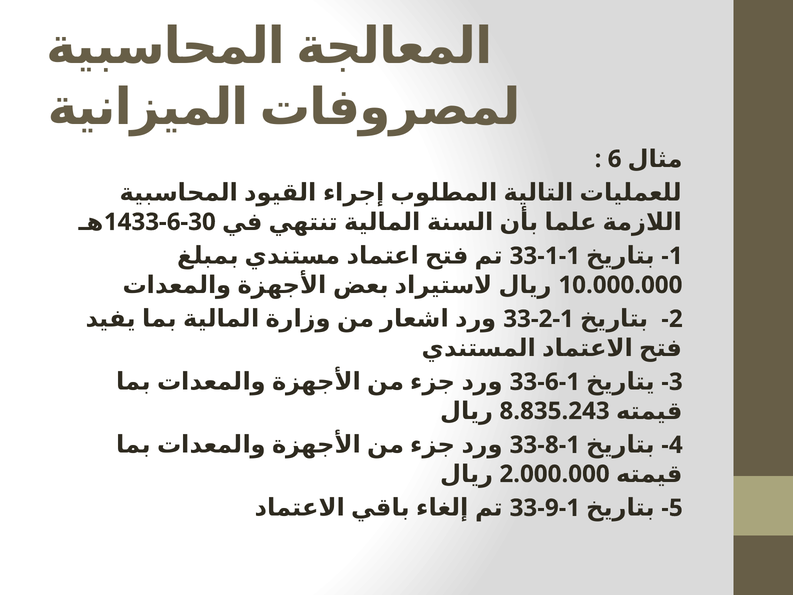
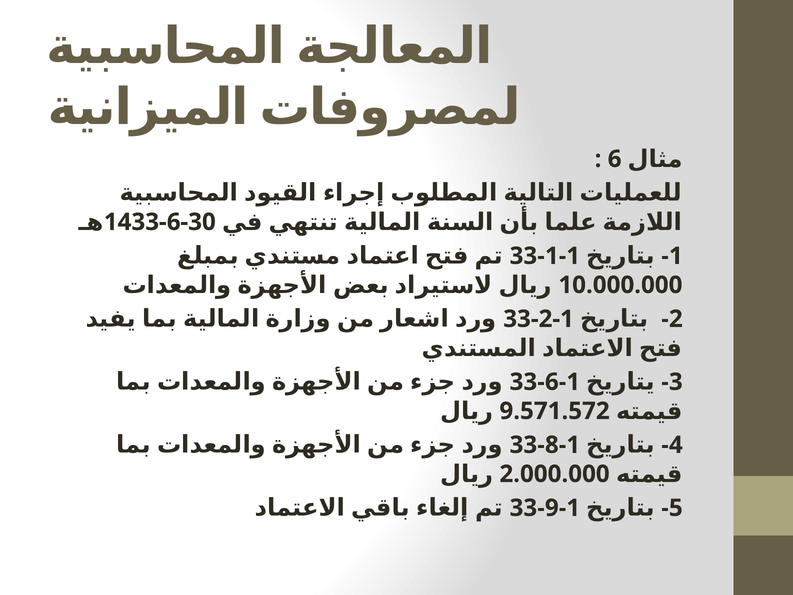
8.835.243: 8.835.243 -> 9.571.572
